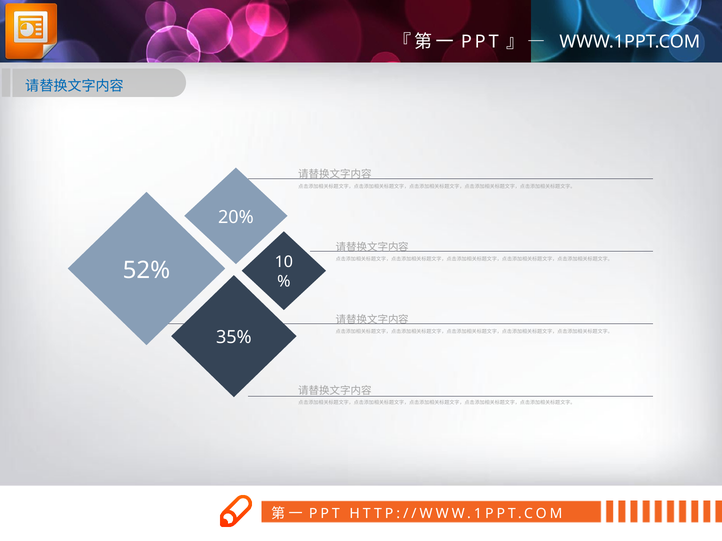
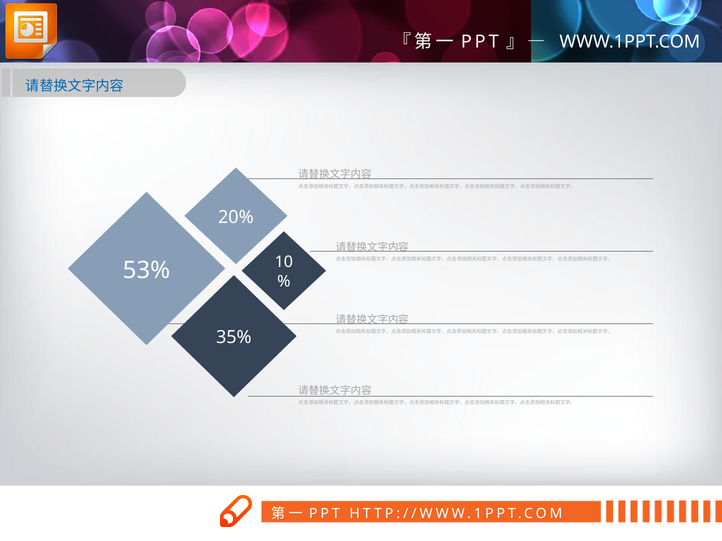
52%: 52% -> 53%
